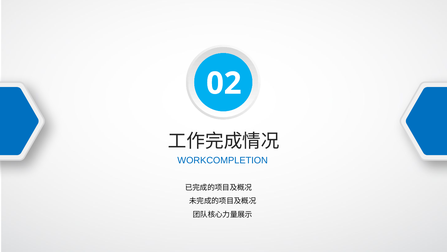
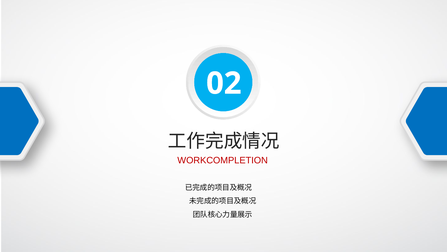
WORKCOMPLETION colour: blue -> red
